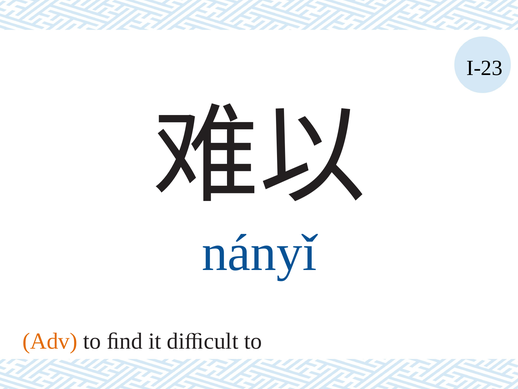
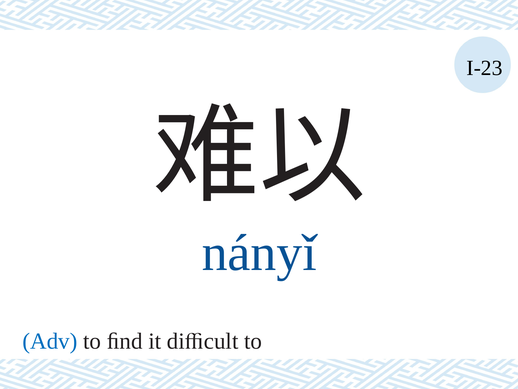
Adv colour: orange -> blue
